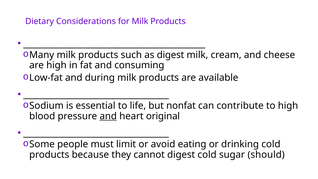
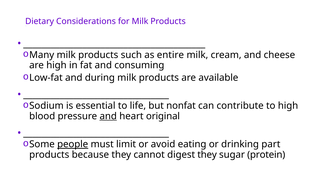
as digest: digest -> entire
people underline: none -> present
drinking cold: cold -> part
digest cold: cold -> they
should: should -> protein
